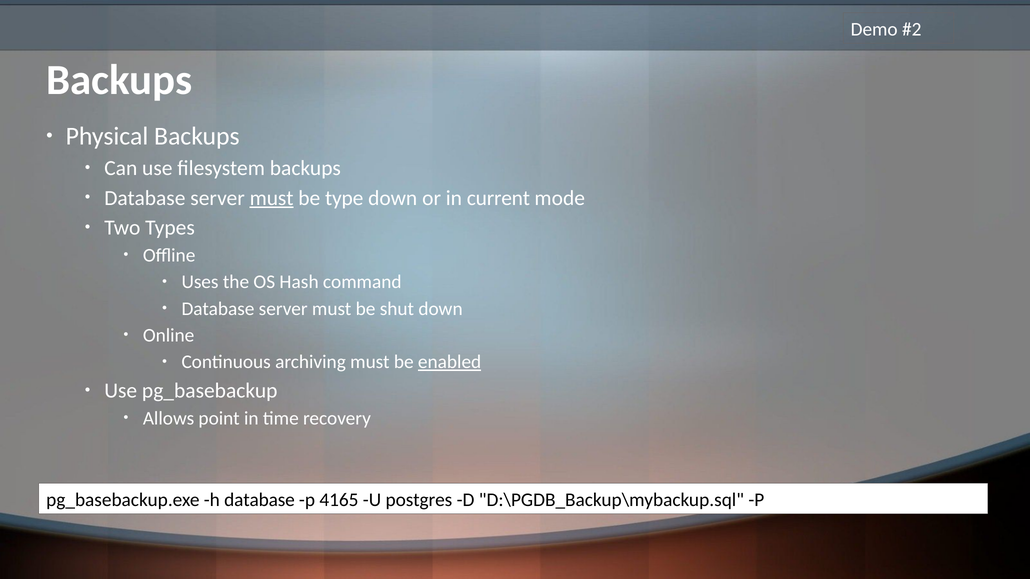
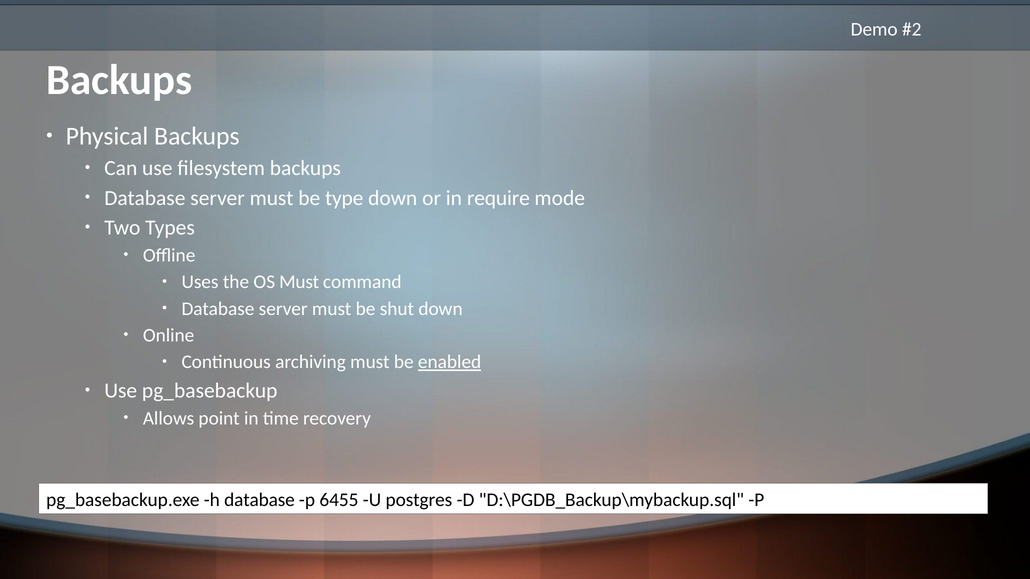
must at (272, 198) underline: present -> none
current: current -> require
OS Hash: Hash -> Must
4165: 4165 -> 6455
